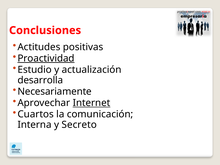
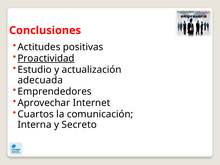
desarrolla: desarrolla -> adecuada
Necesariamente: Necesariamente -> Emprendedores
Internet underline: present -> none
